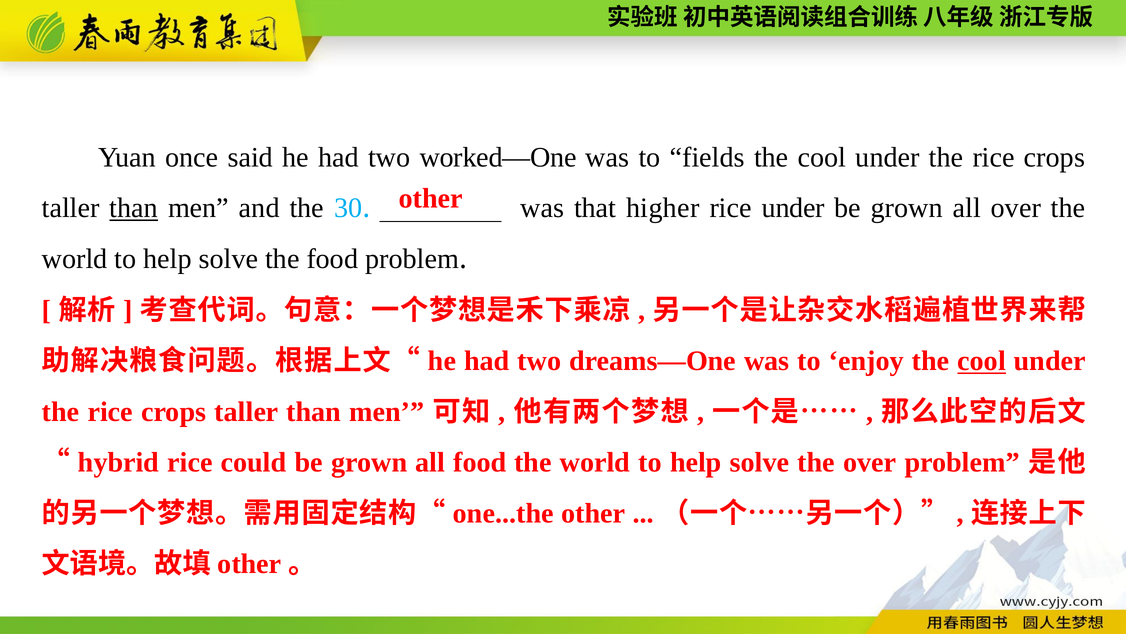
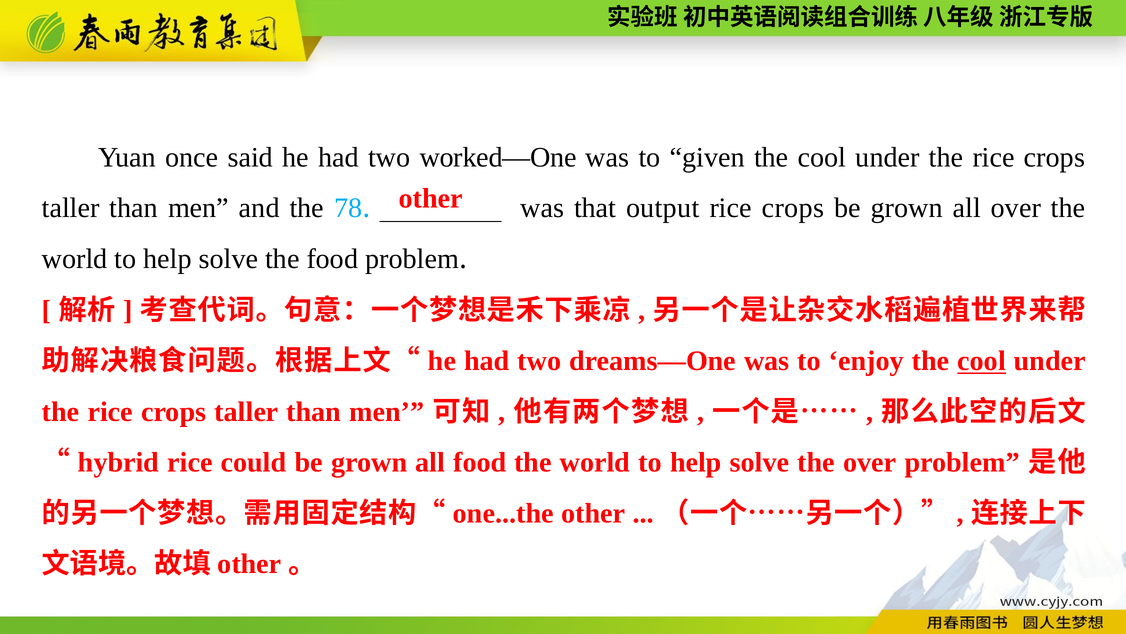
fields: fields -> given
than at (134, 208) underline: present -> none
30: 30 -> 78
higher: higher -> output
under at (793, 208): under -> crops
